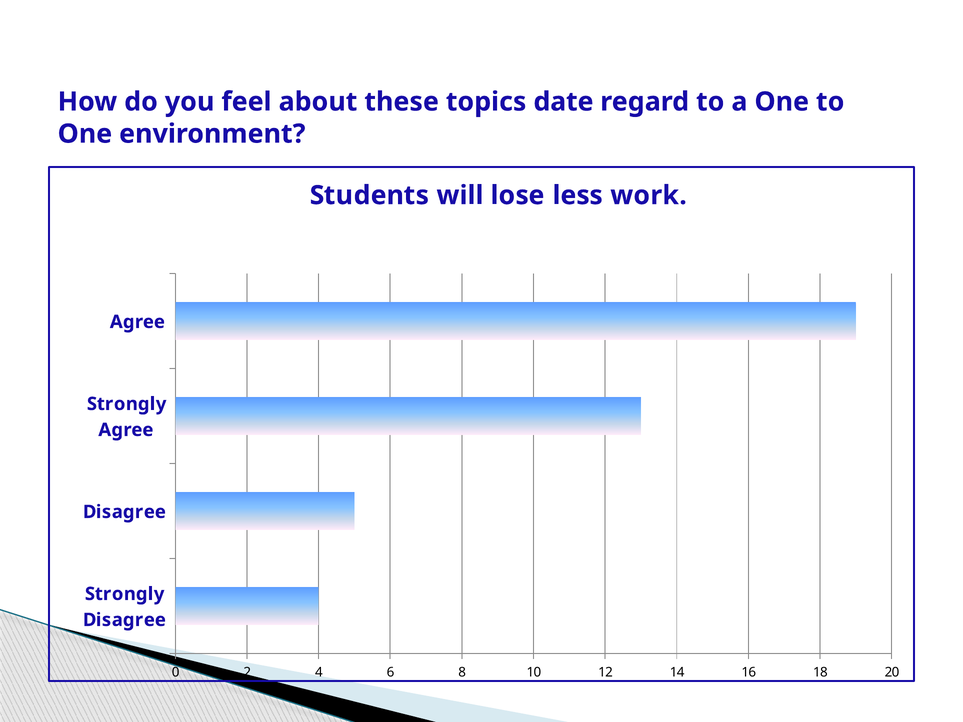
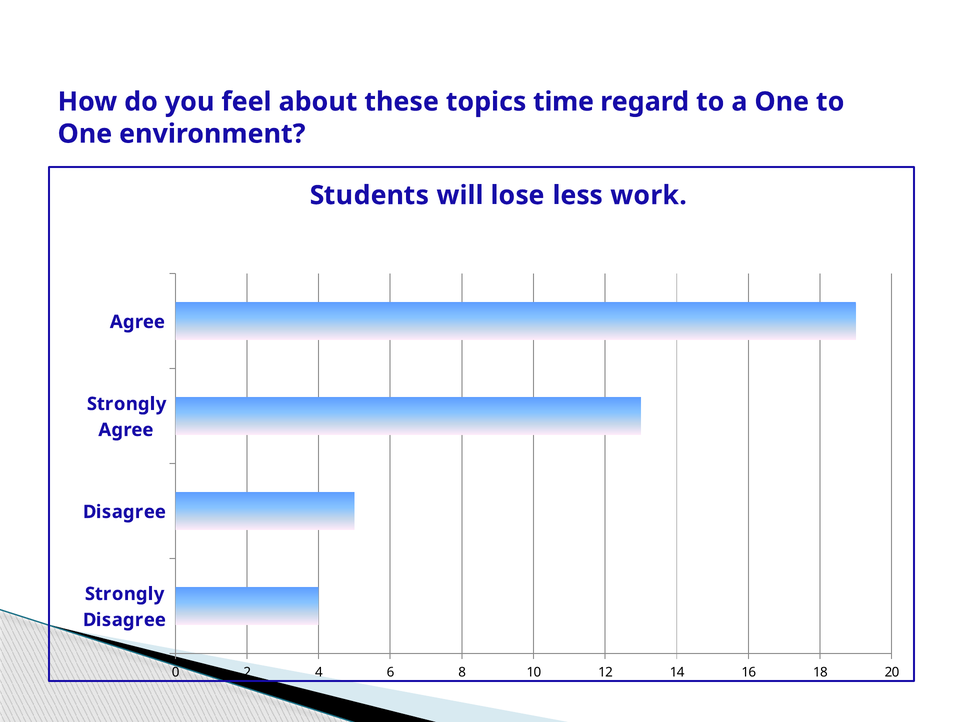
date: date -> time
